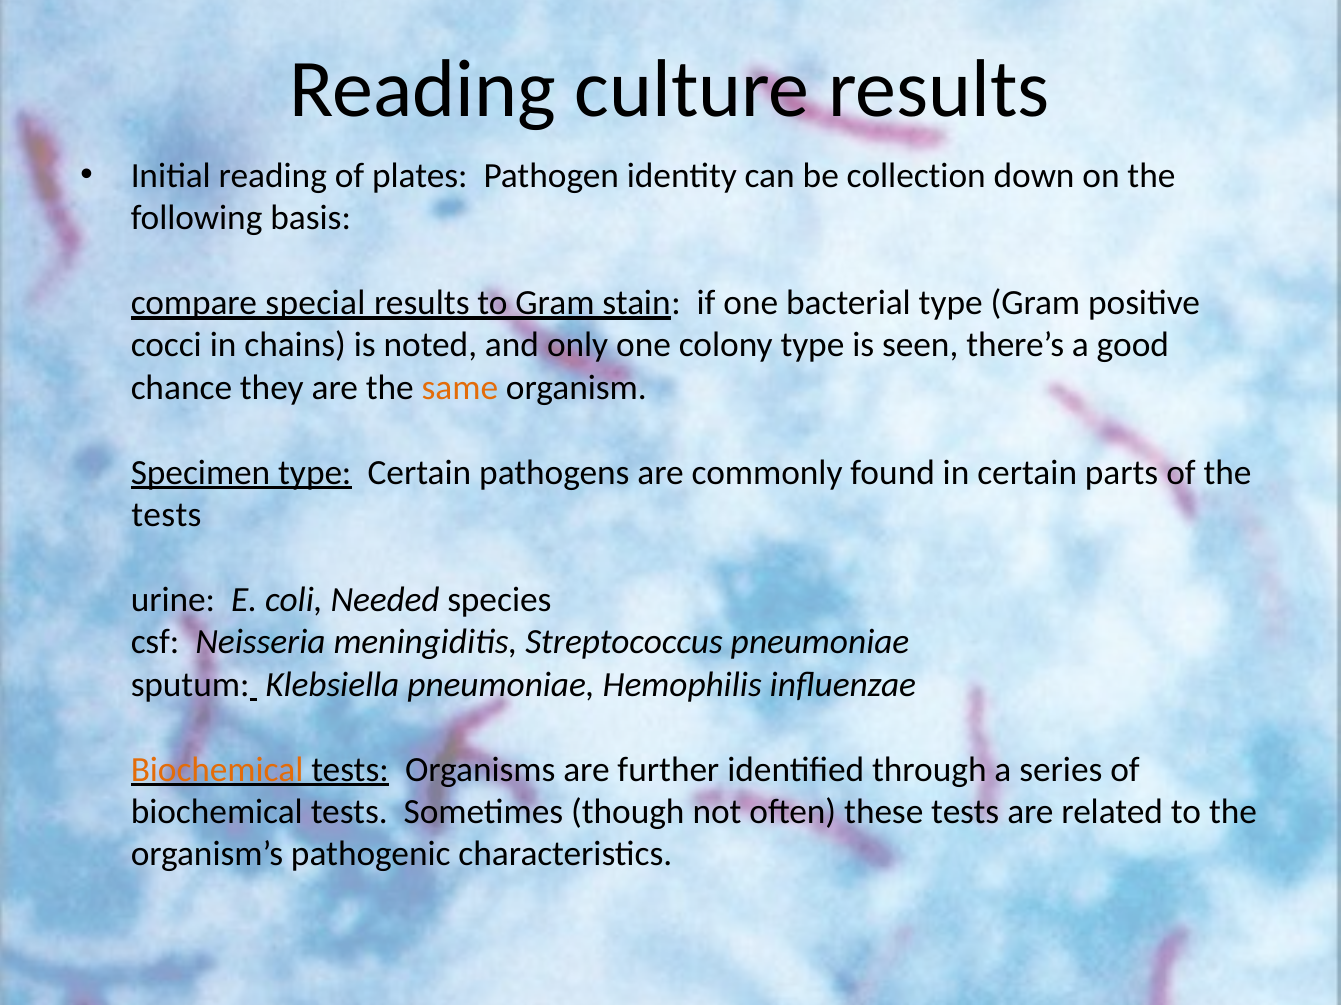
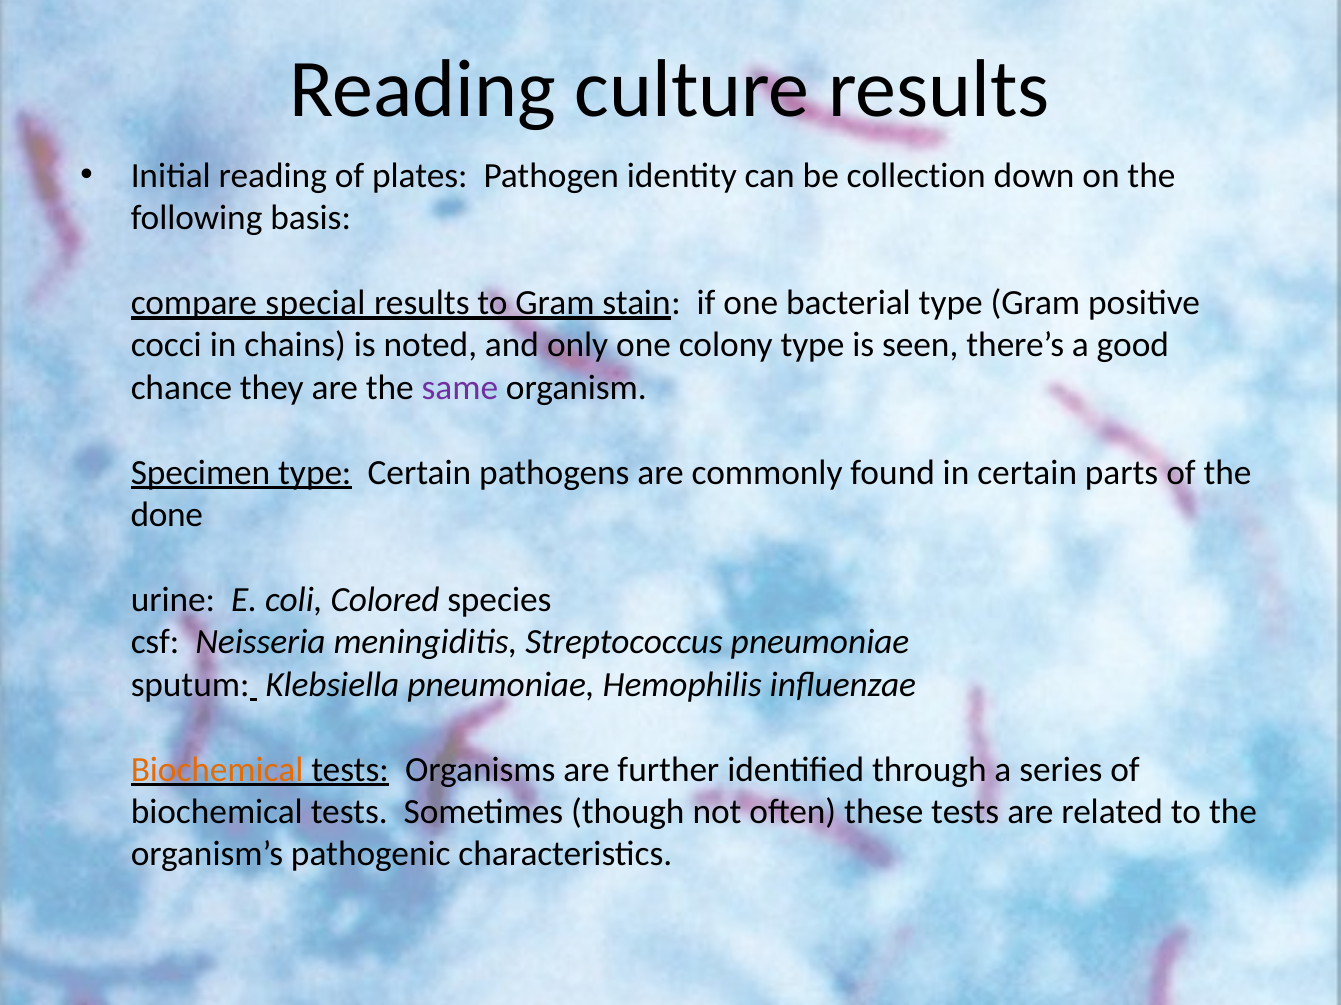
same colour: orange -> purple
tests at (166, 515): tests -> done
Needed: Needed -> Colored
